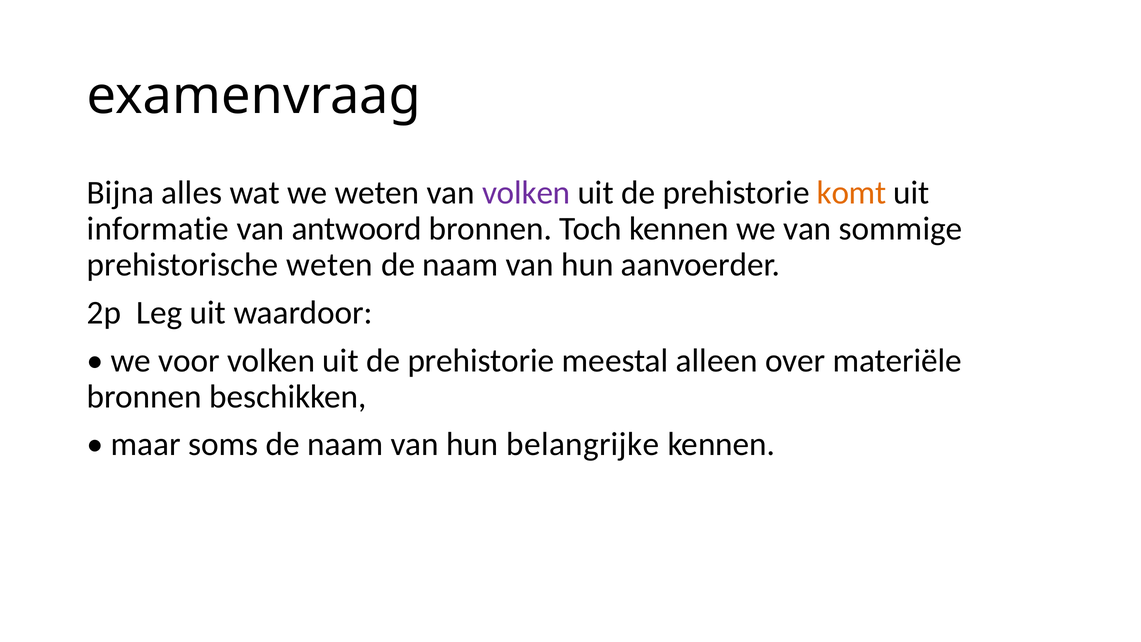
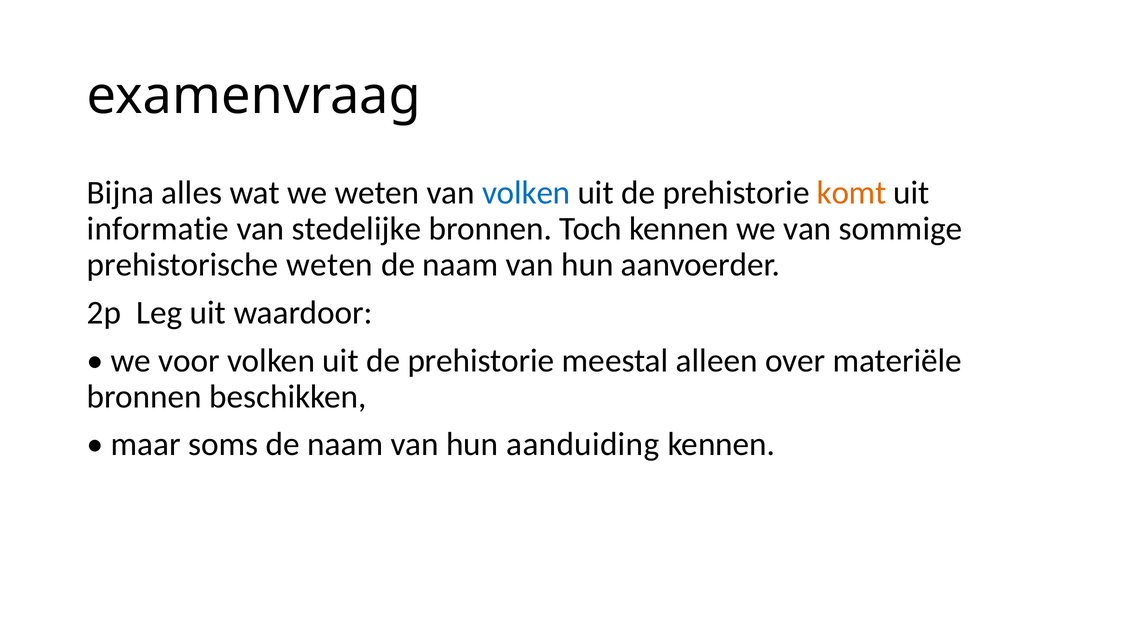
volken at (526, 193) colour: purple -> blue
antwoord: antwoord -> stedelijke
belangrijke: belangrijke -> aanduiding
